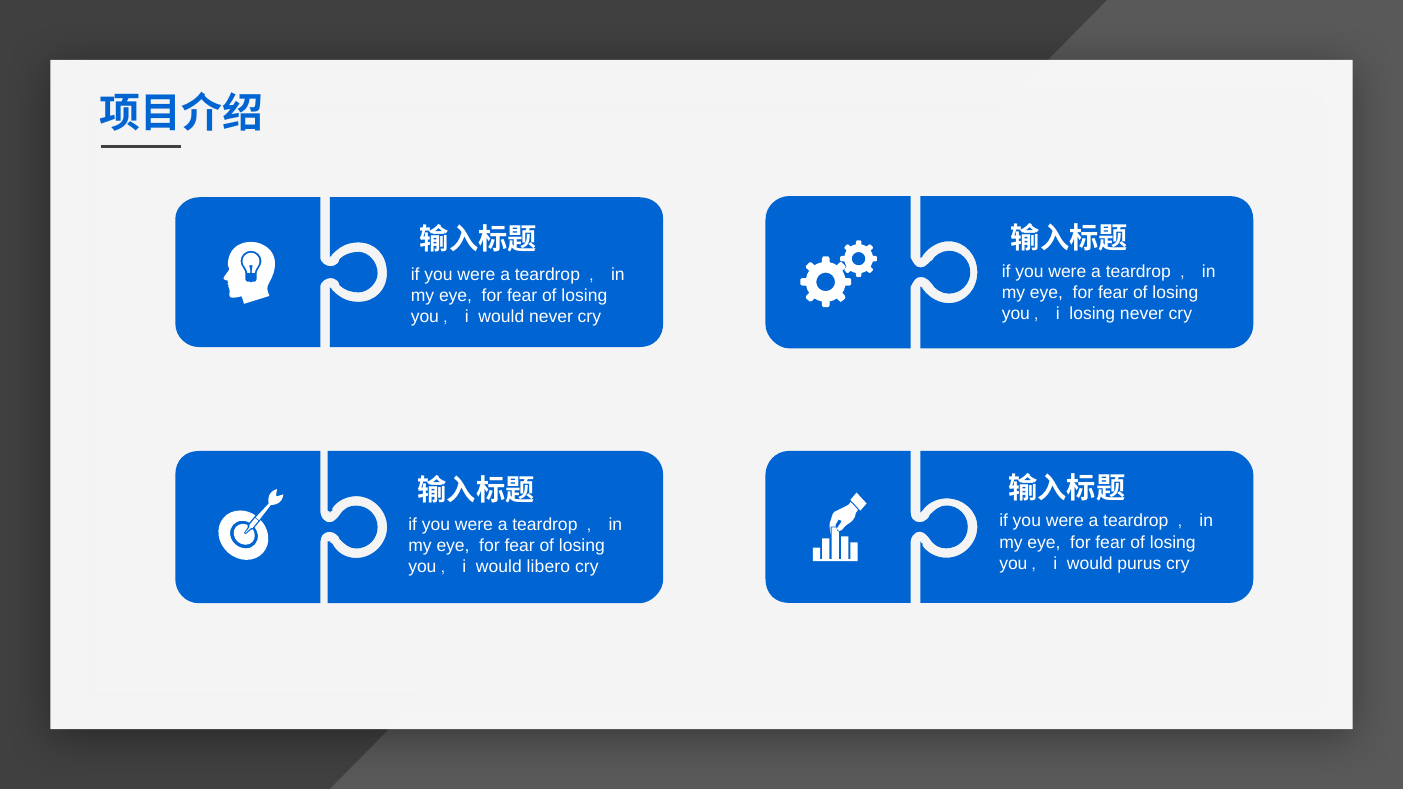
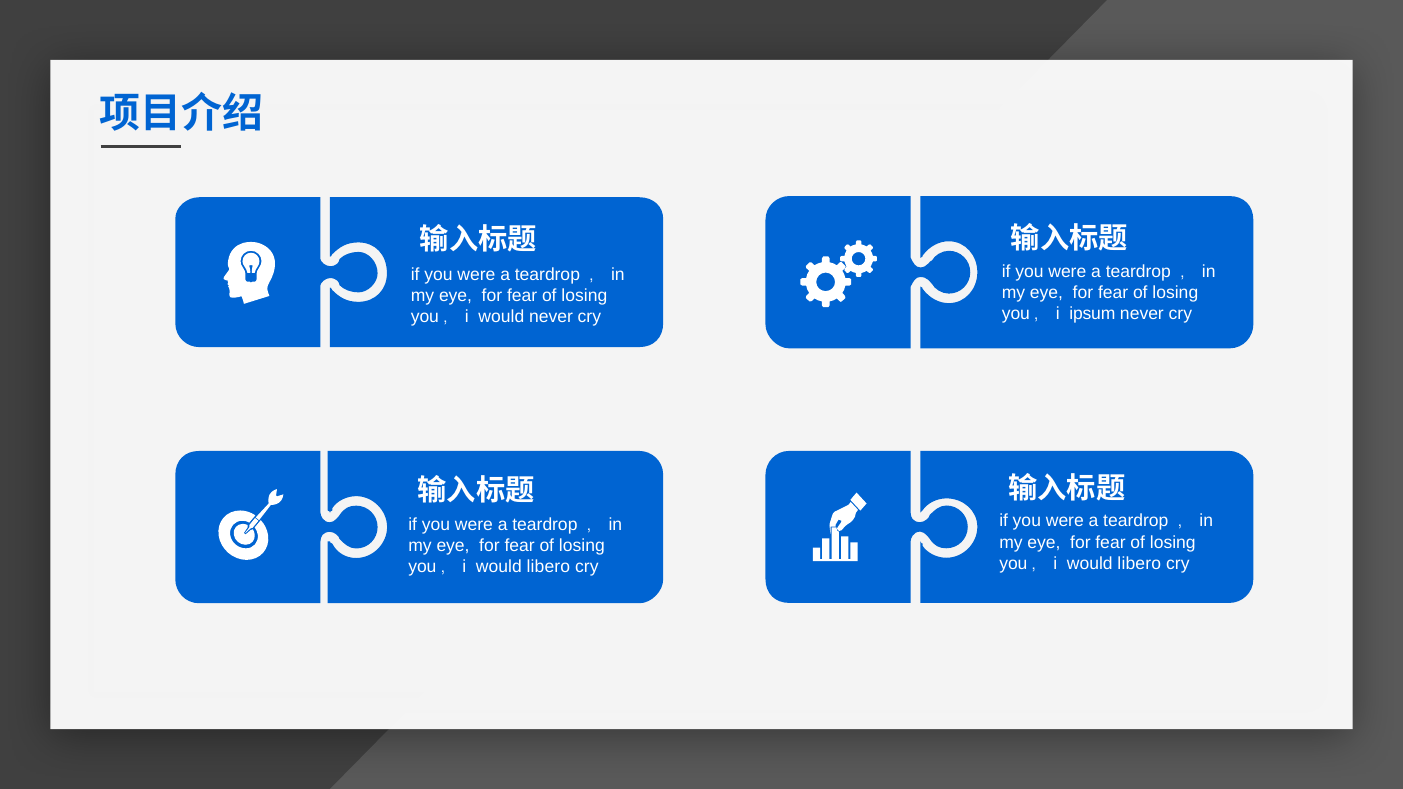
you，i losing: losing -> ipsum
purus at (1139, 563): purus -> libero
